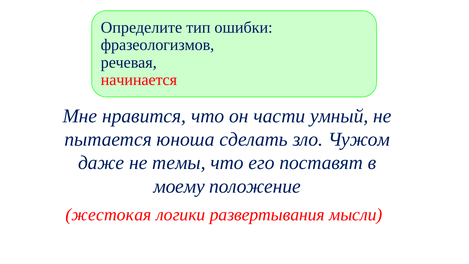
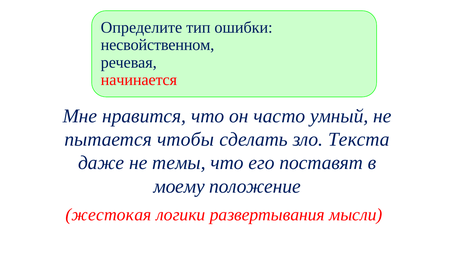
фразеологизмов: фразеологизмов -> несвойственном
части: части -> часто
юноша: юноша -> чтобы
Чужом: Чужом -> Текста
